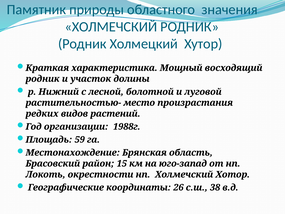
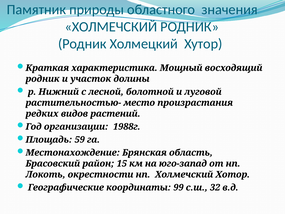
26: 26 -> 99
38: 38 -> 32
